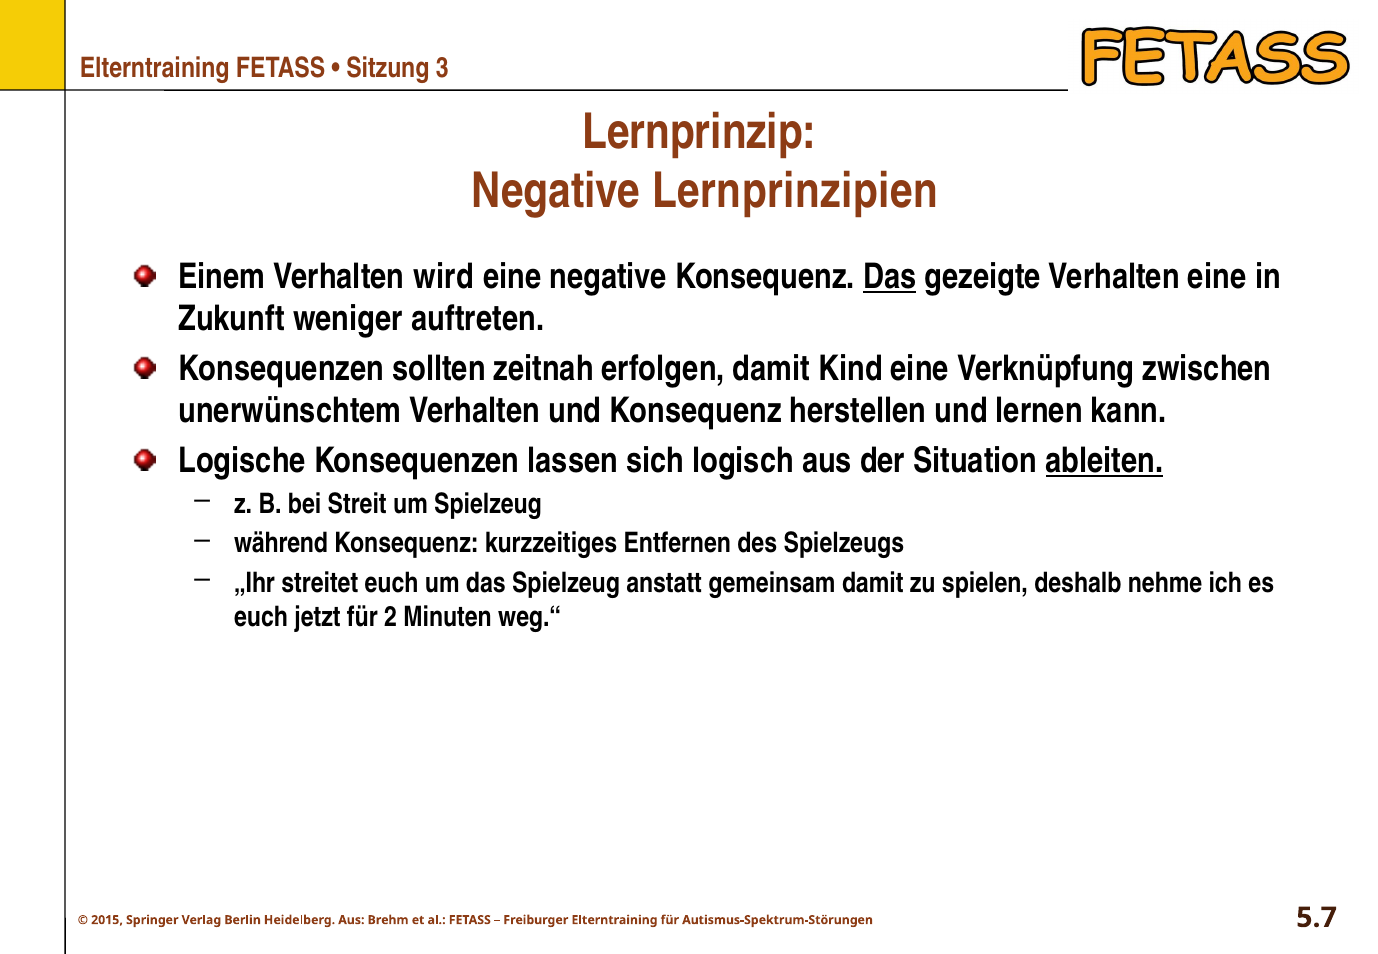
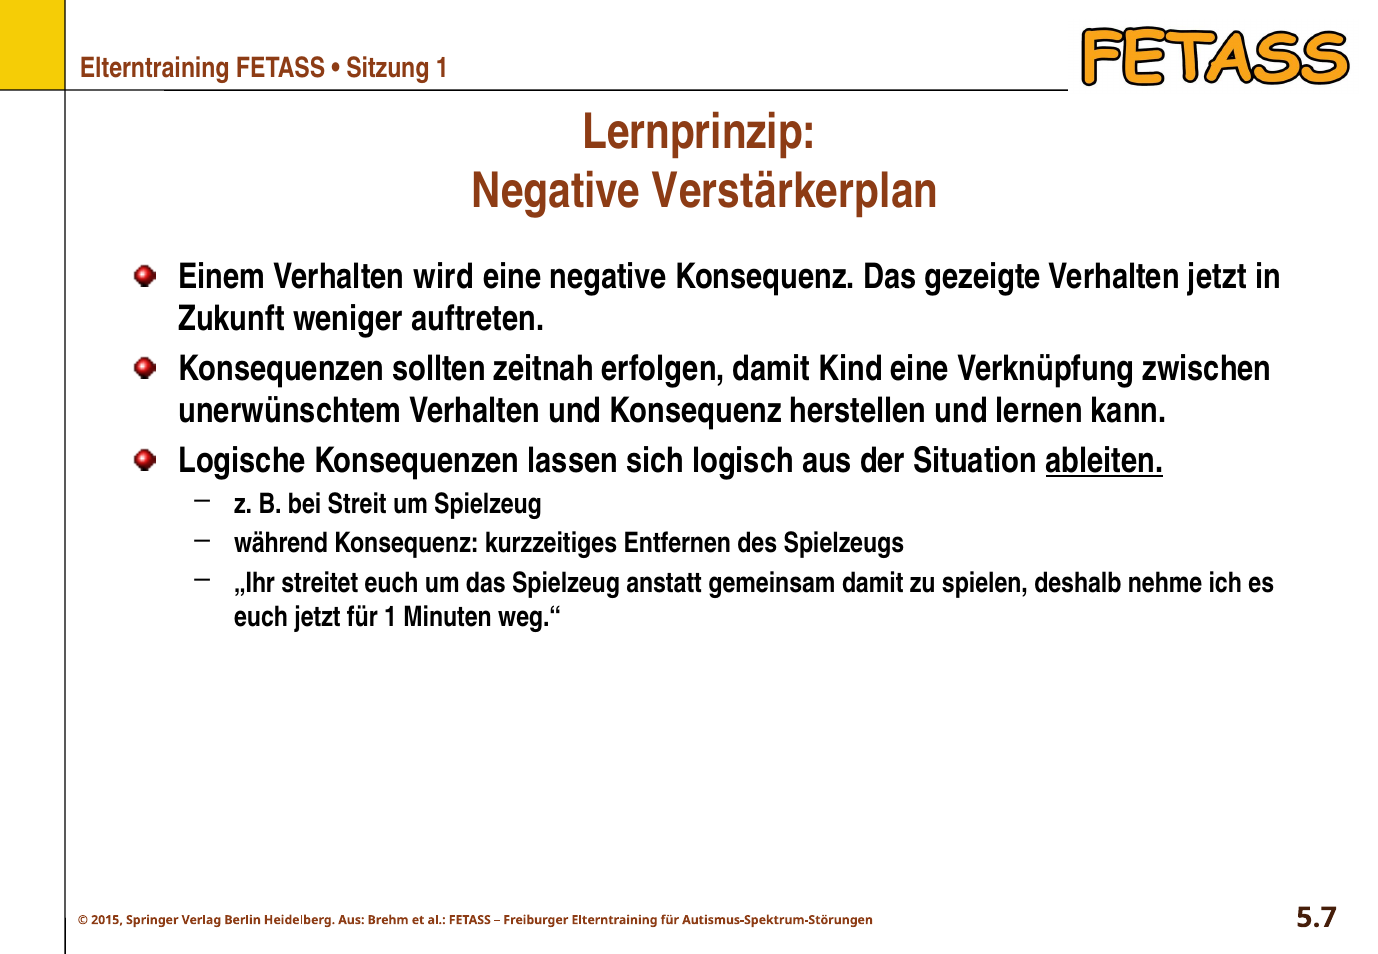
3 at (442, 68): 3 -> 1
Lernprinzipien: Lernprinzipien -> Verstärkerplan
Das at (890, 277) underline: present -> none
Verhalten eine: eine -> jetzt
für 2: 2 -> 1
